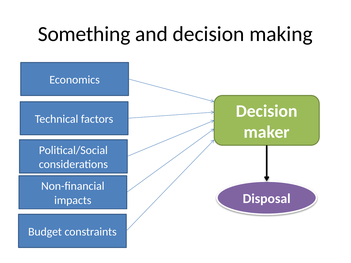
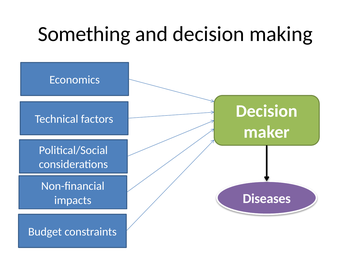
Disposal: Disposal -> Diseases
